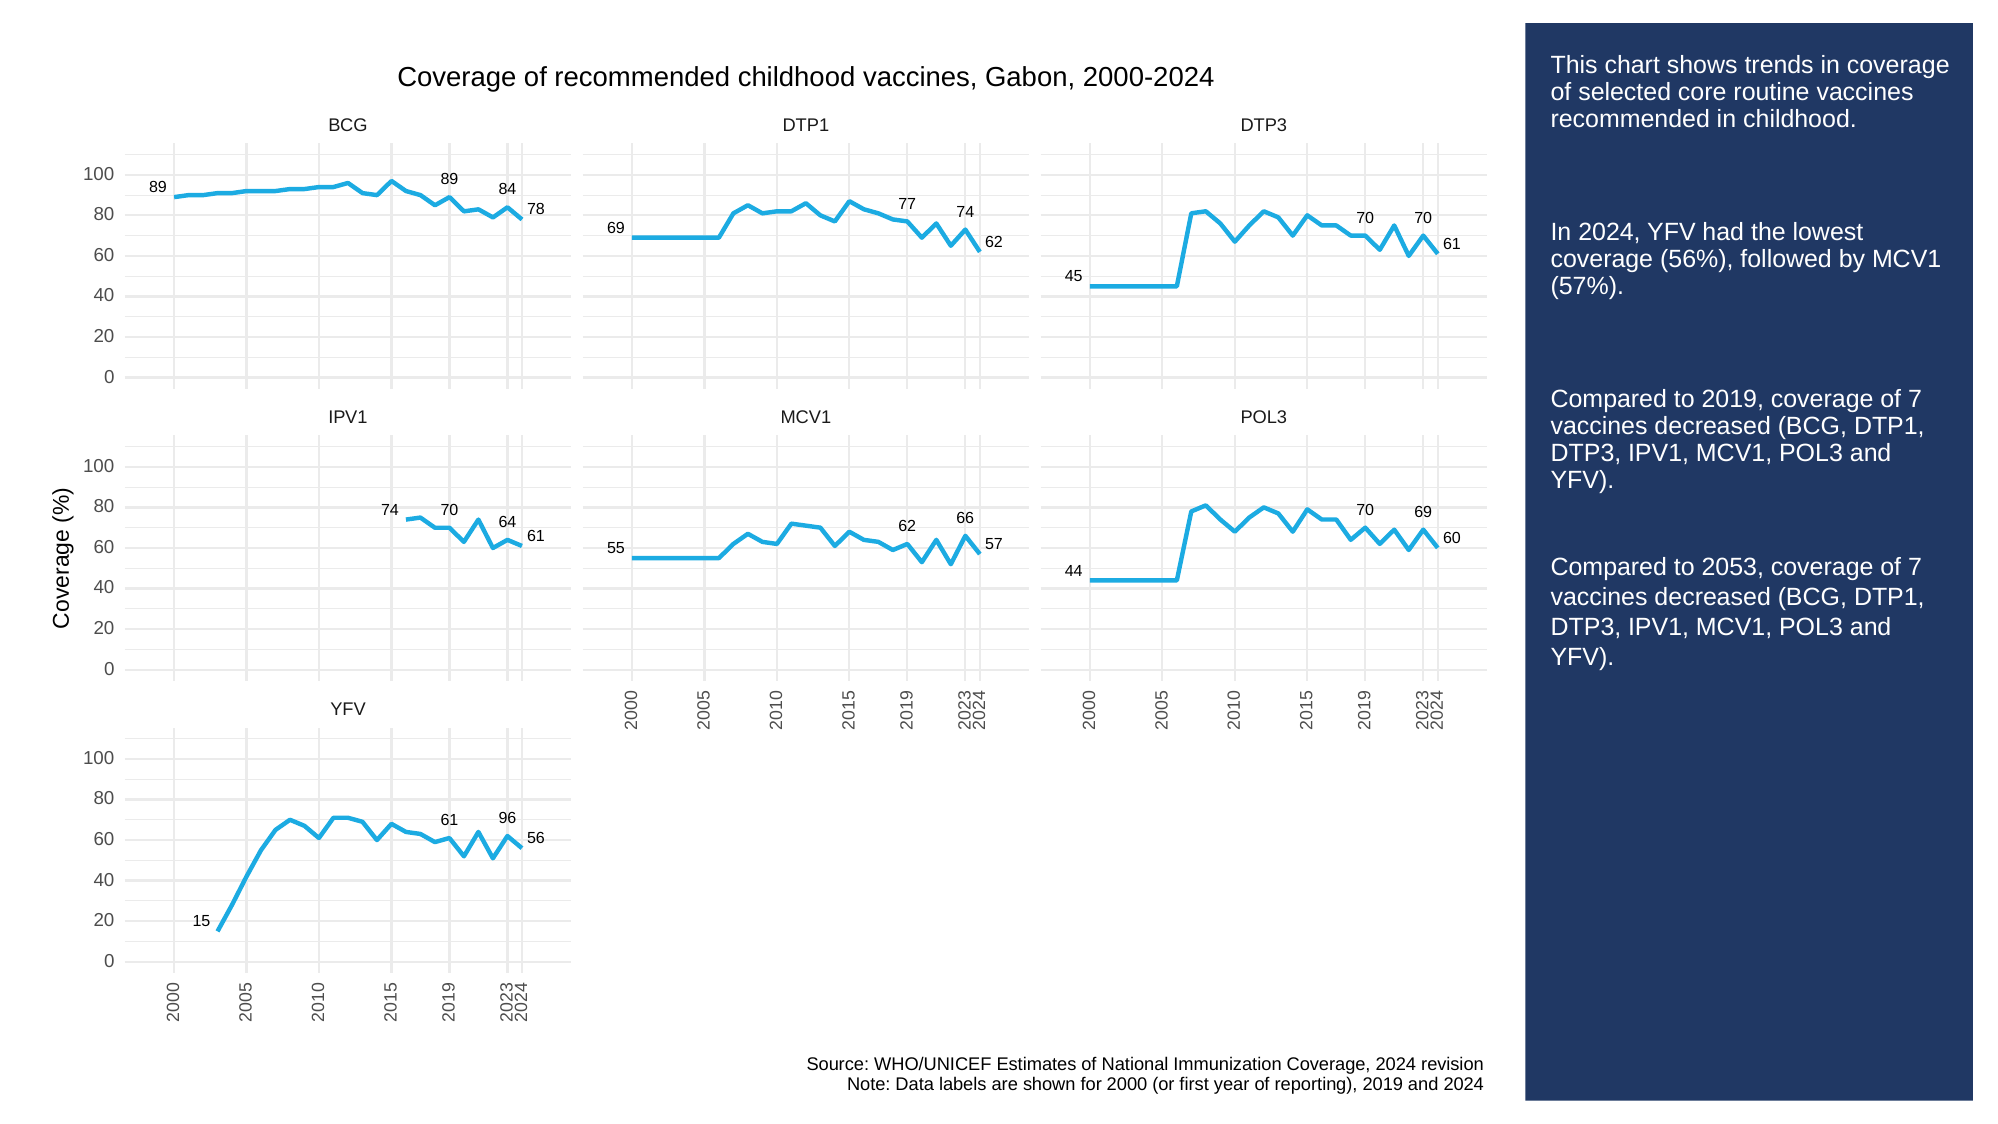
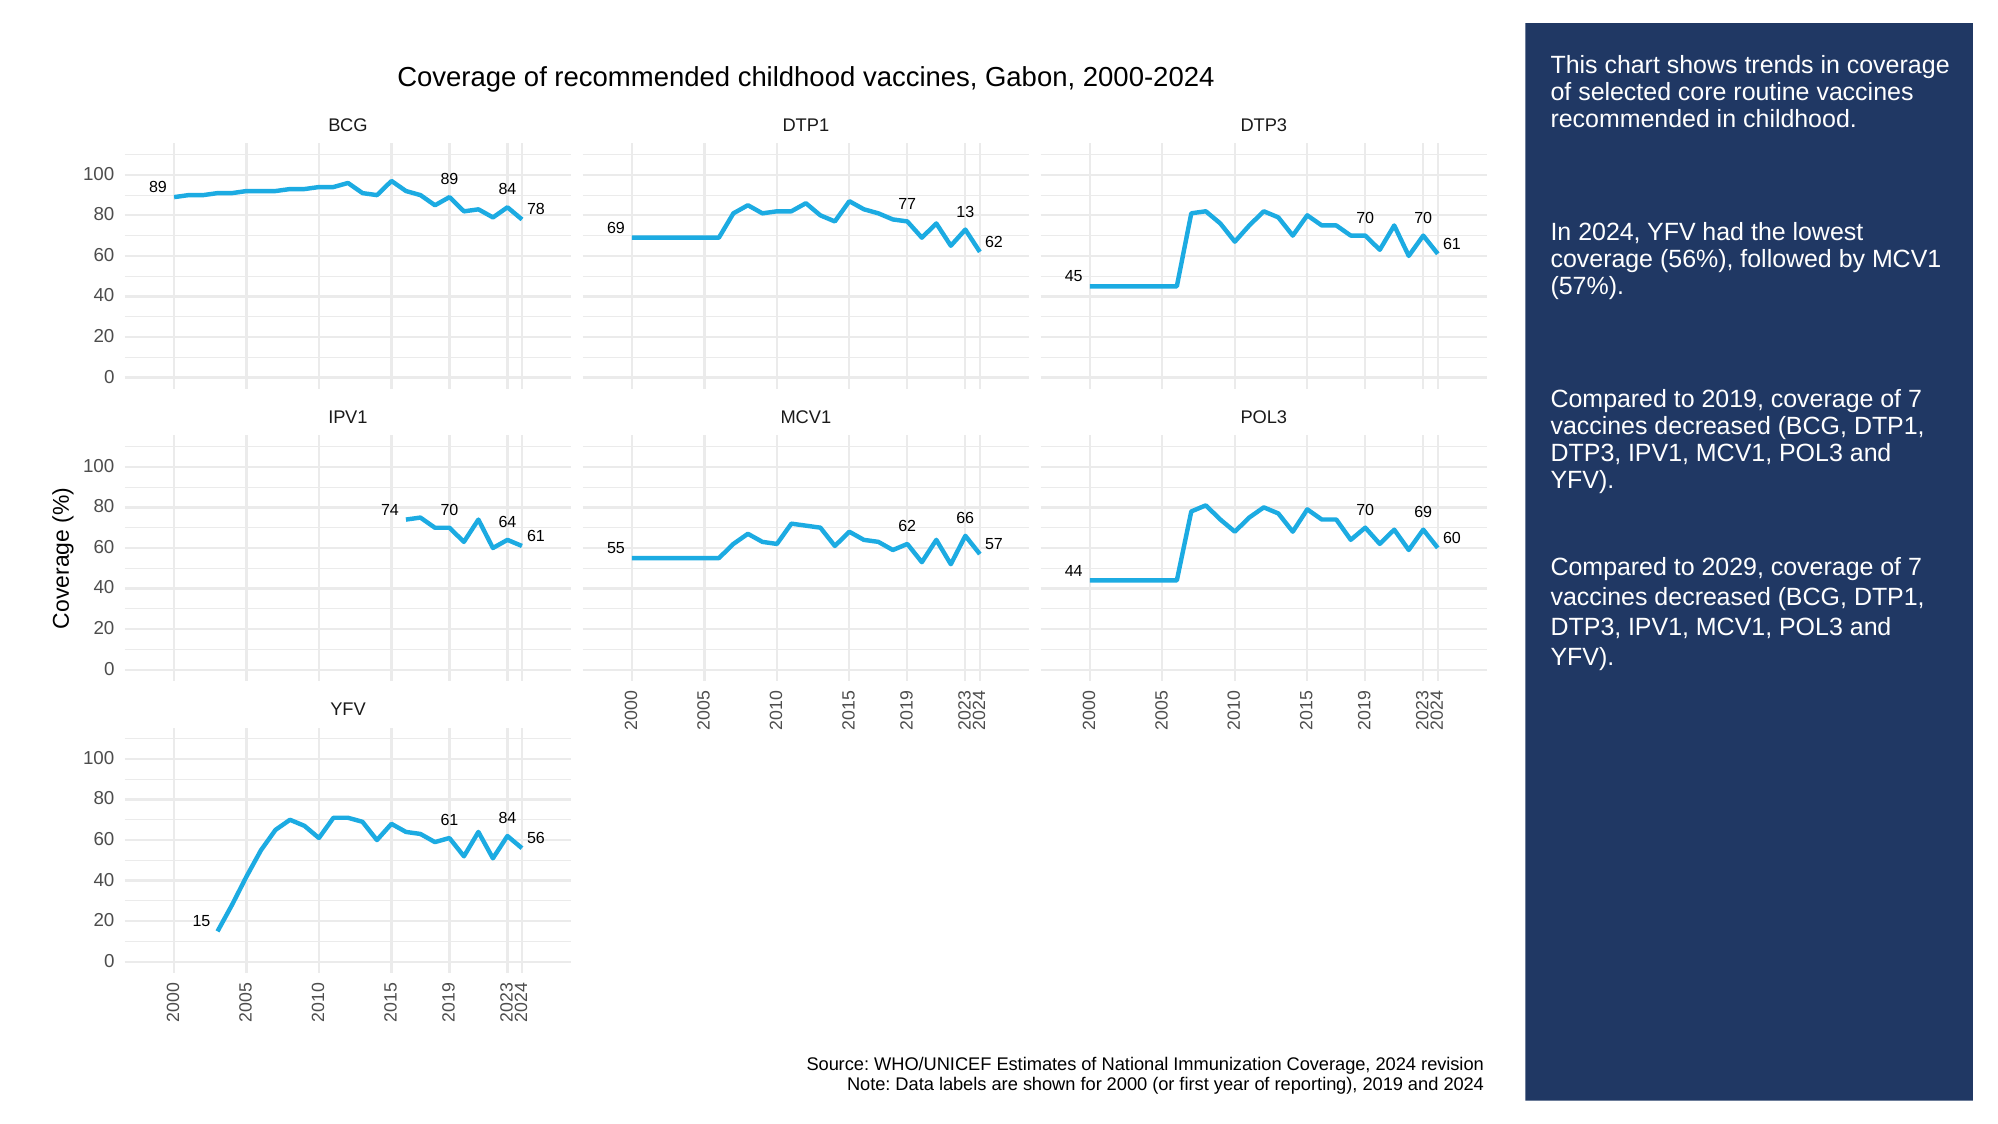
77 74: 74 -> 13
2053: 2053 -> 2029
61 96: 96 -> 84
